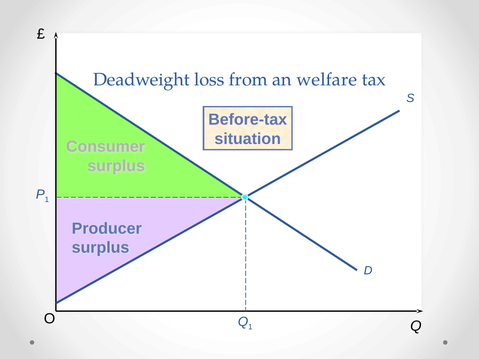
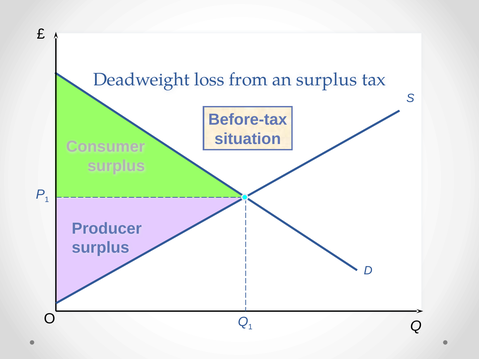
an welfare: welfare -> surplus
